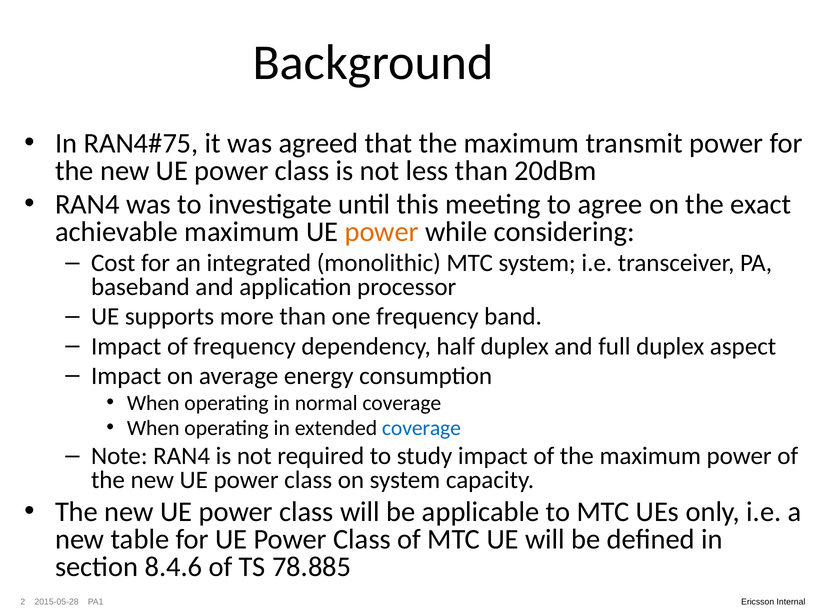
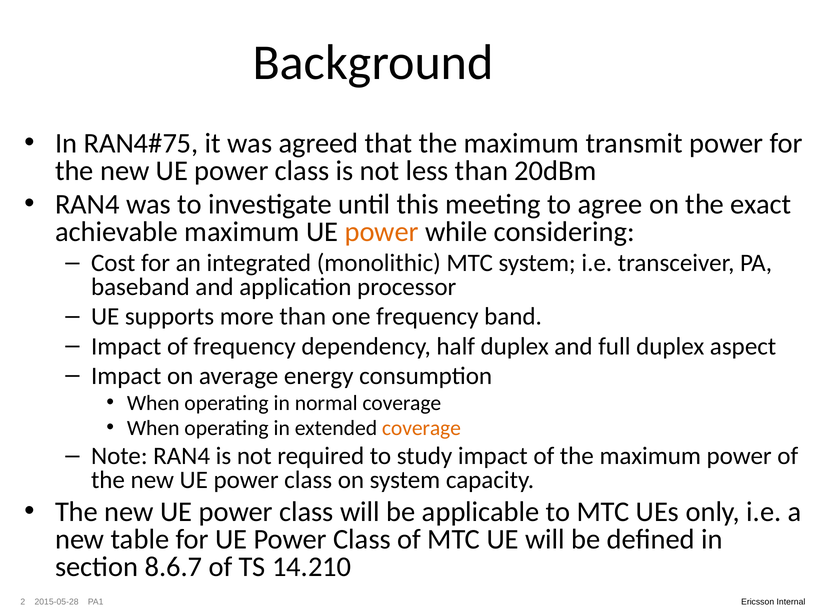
coverage at (421, 428) colour: blue -> orange
8.4.6: 8.4.6 -> 8.6.7
78.885: 78.885 -> 14.210
